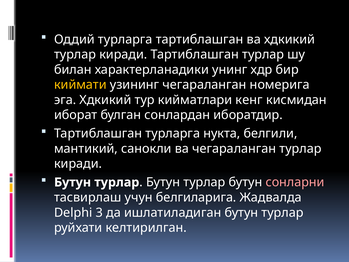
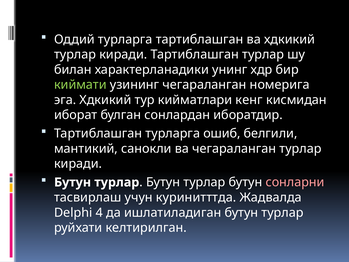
киймати colour: yellow -> light green
нукта: нукта -> ошиб
белгиларига: белгиларига -> куринитттда
3: 3 -> 4
